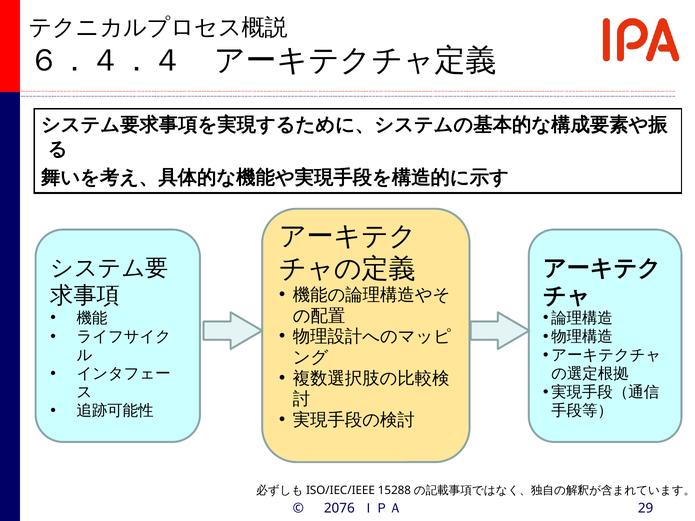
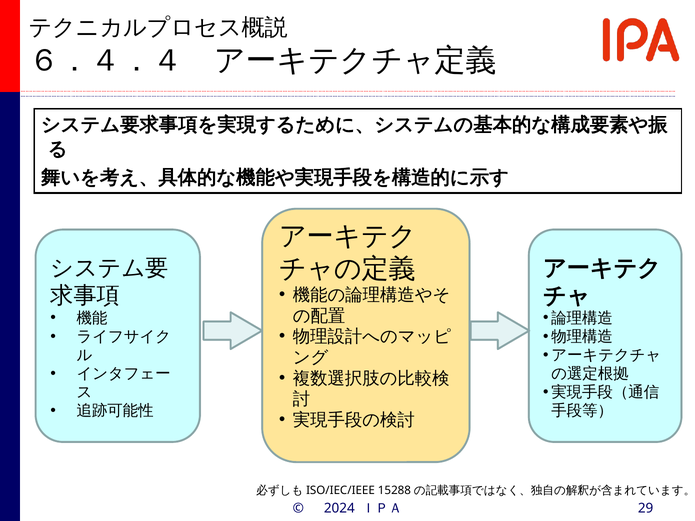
2076: 2076 -> 2024
